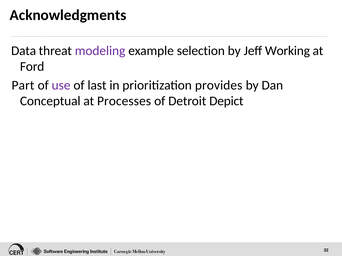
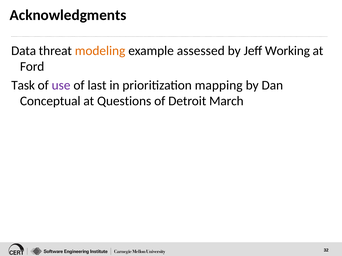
modeling colour: purple -> orange
selection: selection -> assessed
Part: Part -> Task
provides: provides -> mapping
Processes: Processes -> Questions
Depict: Depict -> March
